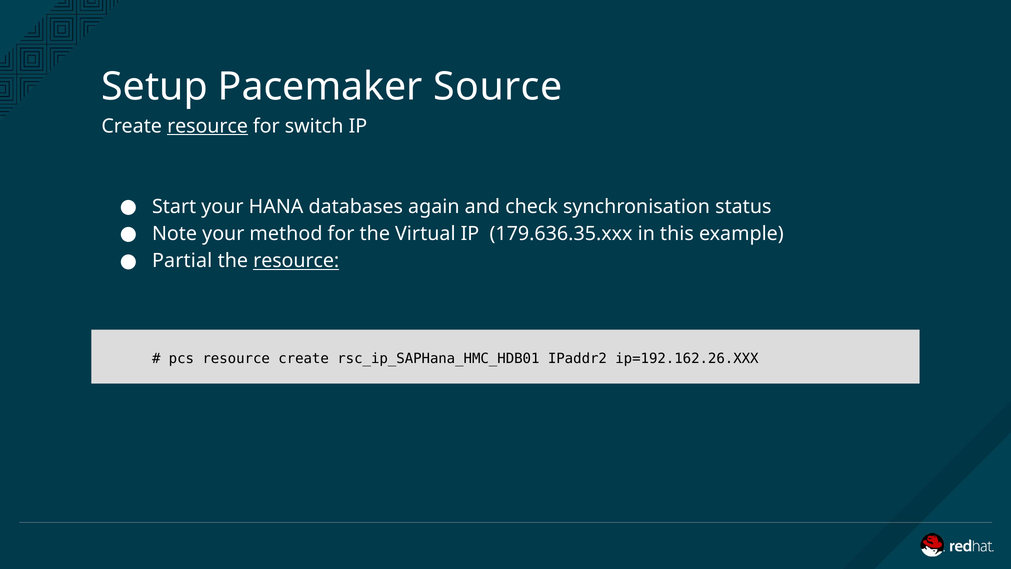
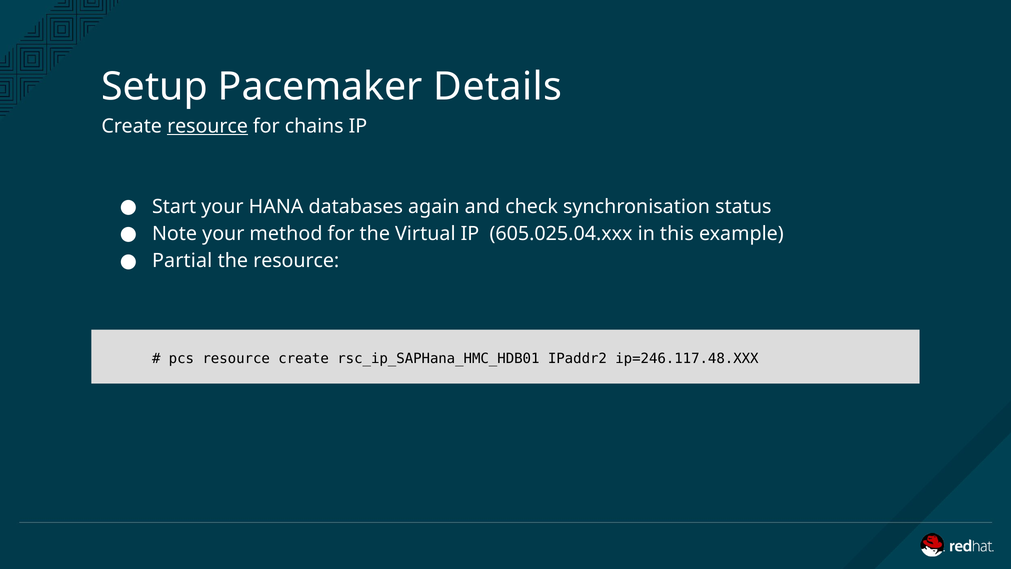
Source: Source -> Details
switch: switch -> chains
179.636.35.xxx: 179.636.35.xxx -> 605.025.04.xxx
resource at (296, 261) underline: present -> none
ip=192.162.26.XXX: ip=192.162.26.XXX -> ip=246.117.48.XXX
